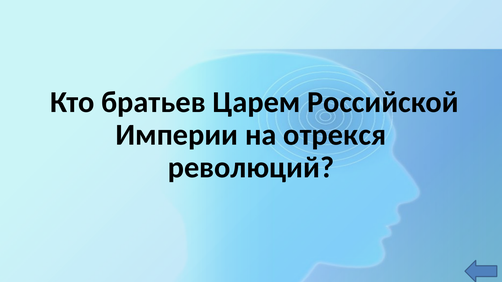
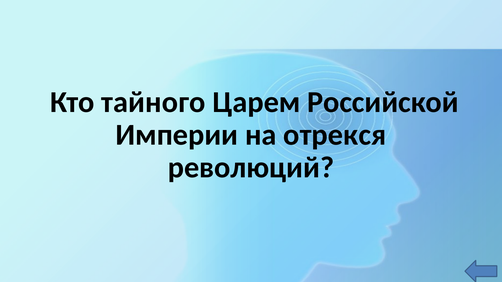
братьев: братьев -> тайного
